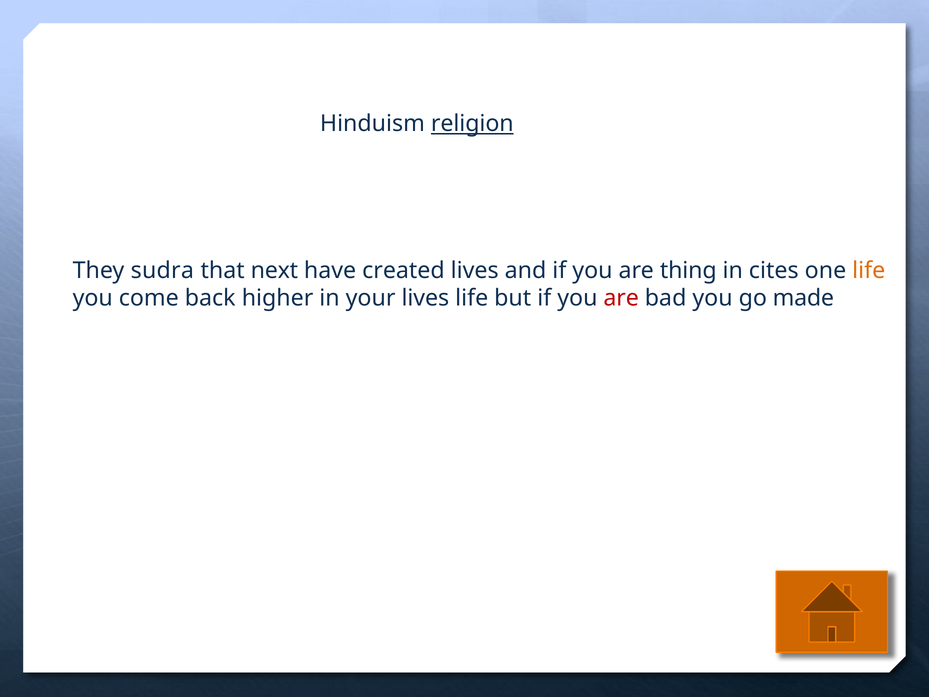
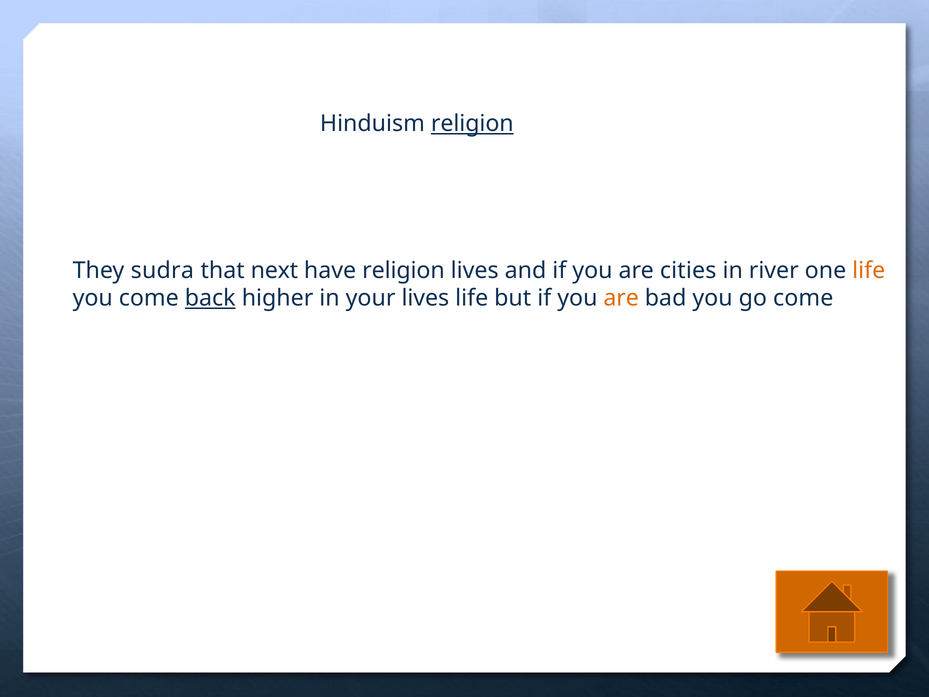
have created: created -> religion
thing: thing -> cities
cites: cites -> river
back underline: none -> present
are at (621, 298) colour: red -> orange
go made: made -> come
